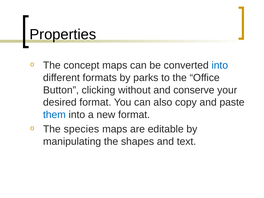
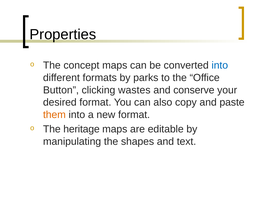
without: without -> wastes
them colour: blue -> orange
species: species -> heritage
